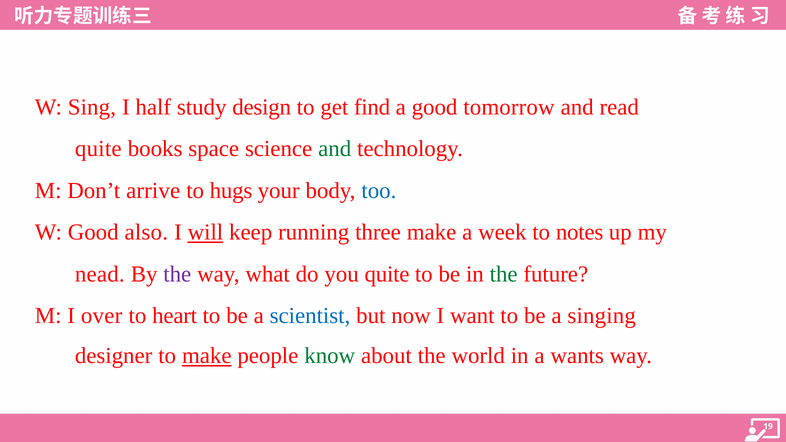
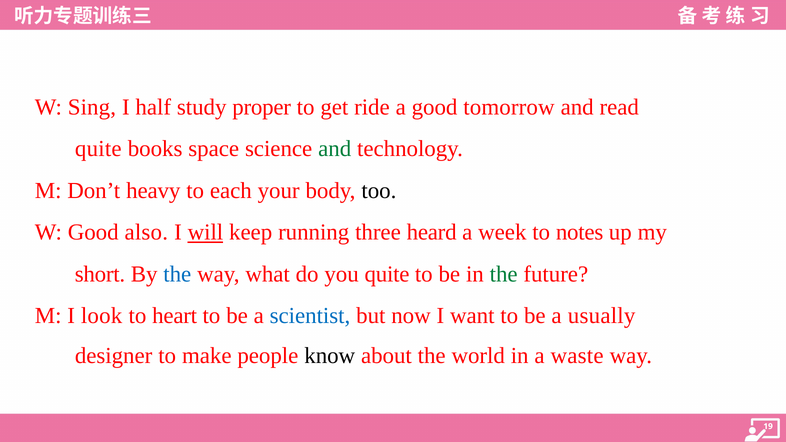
design: design -> proper
find: find -> ride
arrive: arrive -> heavy
hugs: hugs -> each
too colour: blue -> black
three make: make -> heard
nead: nead -> short
the at (177, 274) colour: purple -> blue
over: over -> look
singing: singing -> usually
make at (207, 356) underline: present -> none
know colour: green -> black
wants: wants -> waste
